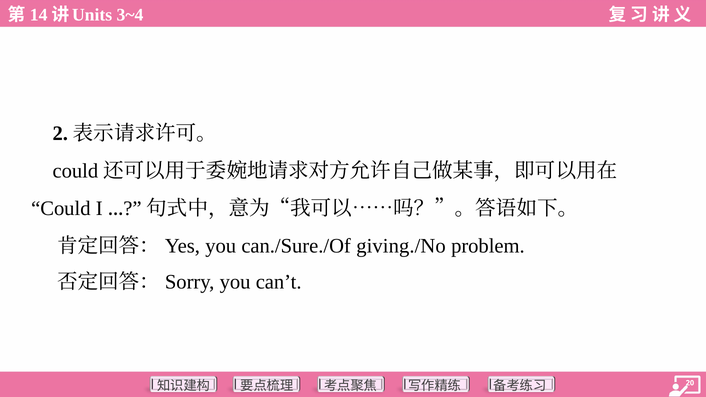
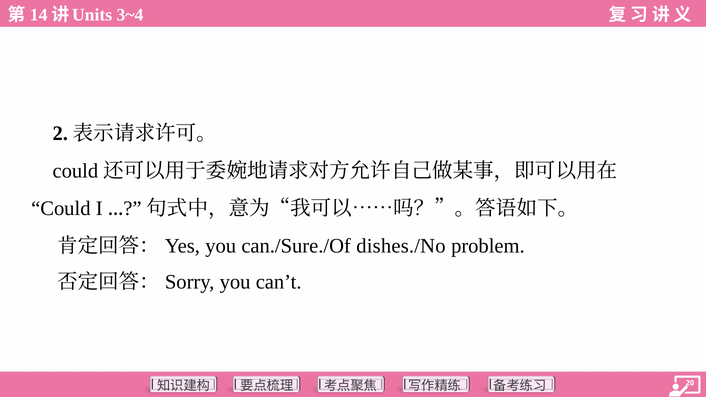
giving./No: giving./No -> dishes./No
